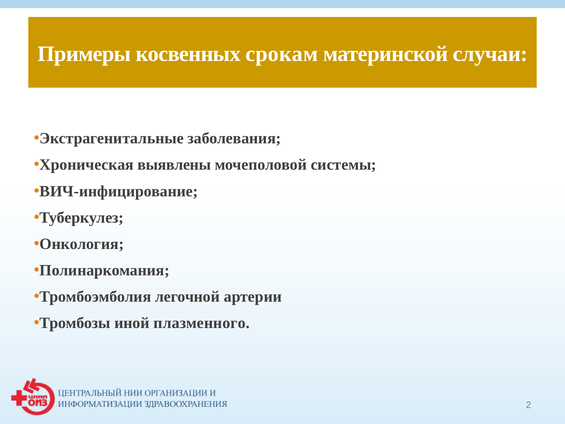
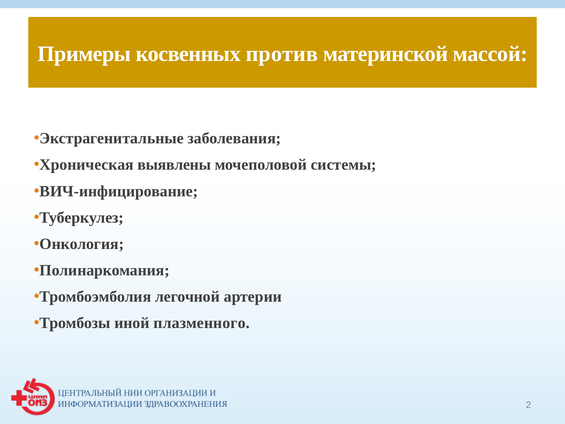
срокам: срокам -> против
случаи: случаи -> массой
